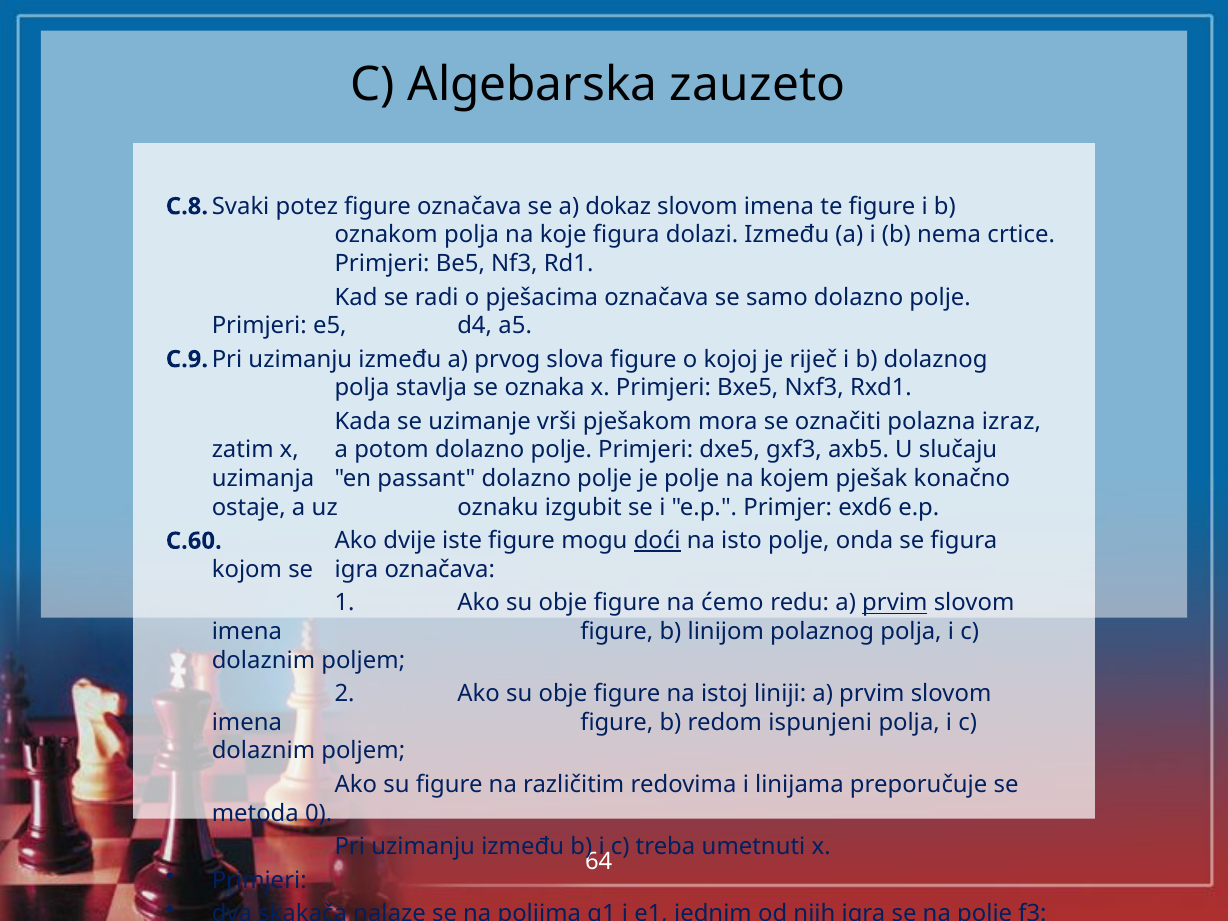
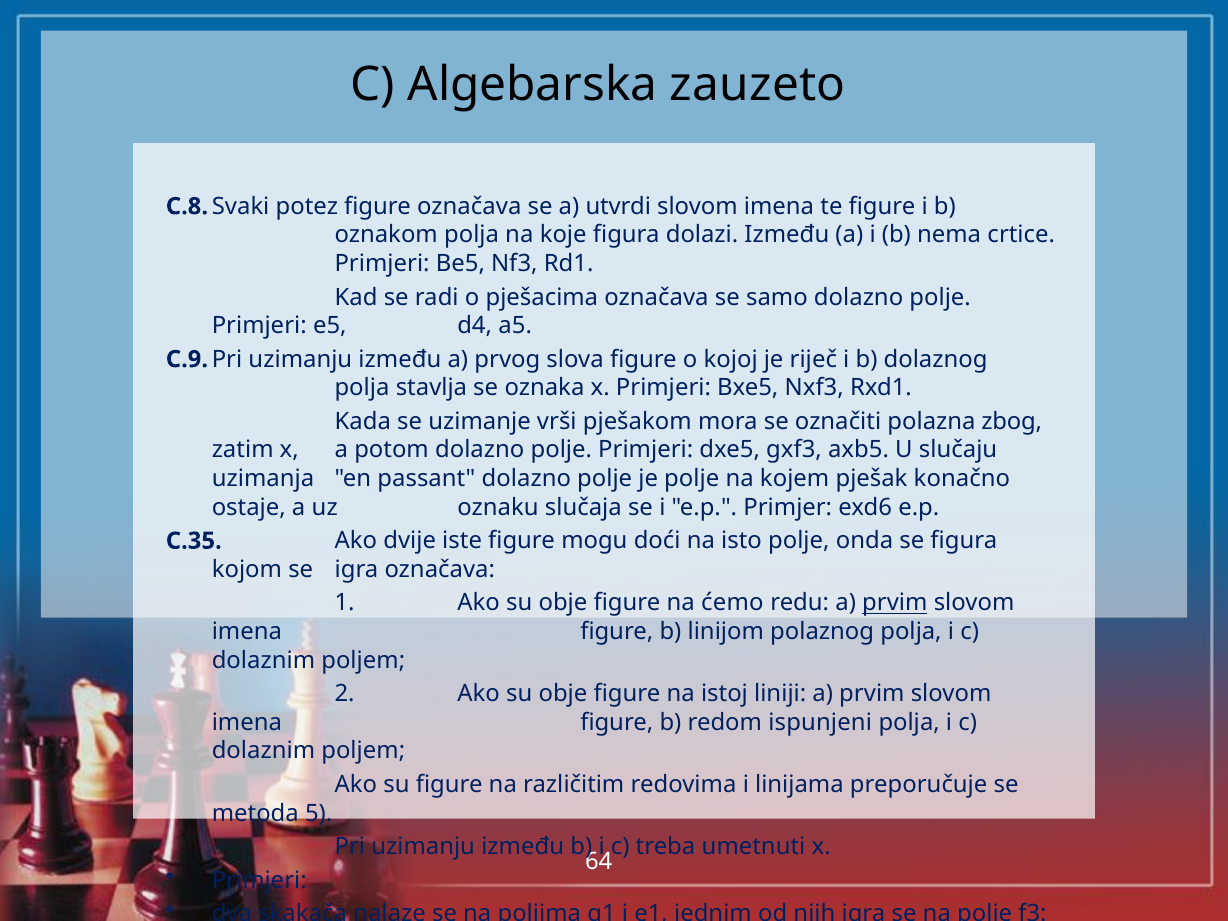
dokaz: dokaz -> utvrdi
izraz: izraz -> zbog
izgubit: izgubit -> slučaja
C.60: C.60 -> C.35
doći underline: present -> none
0: 0 -> 5
